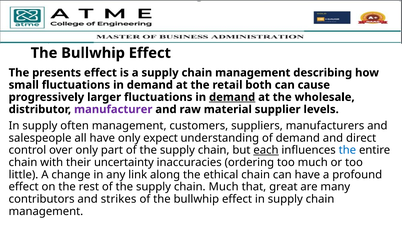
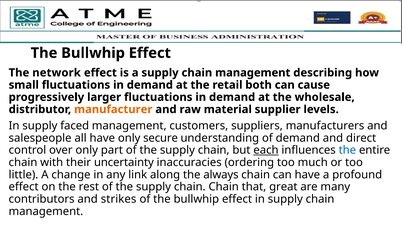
presents: presents -> network
demand at (232, 97) underline: present -> none
manufacturer colour: purple -> orange
often: often -> faced
expect: expect -> secure
ethical: ethical -> always
chain Much: Much -> Chain
